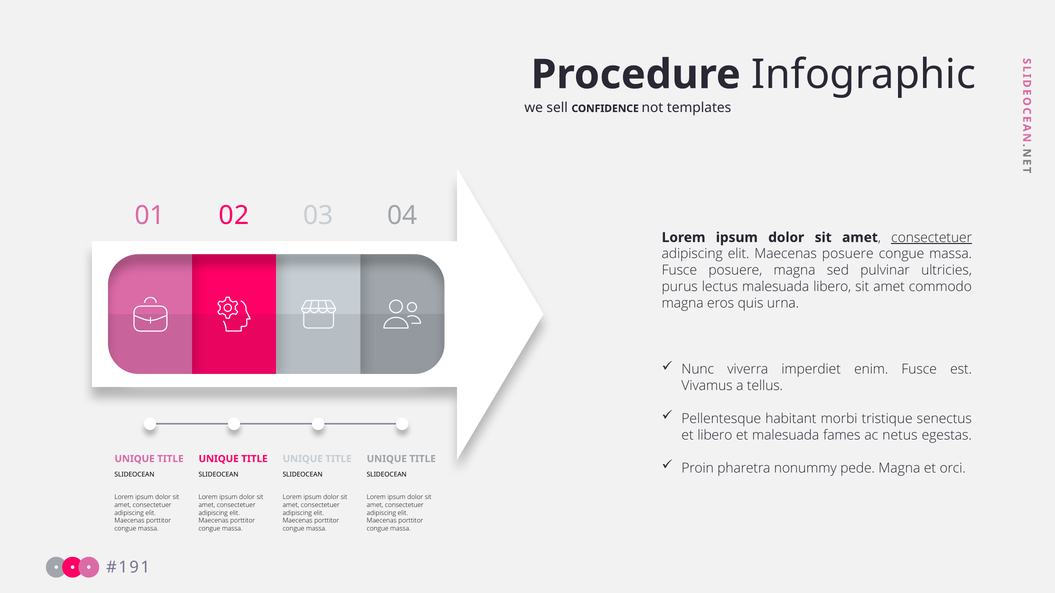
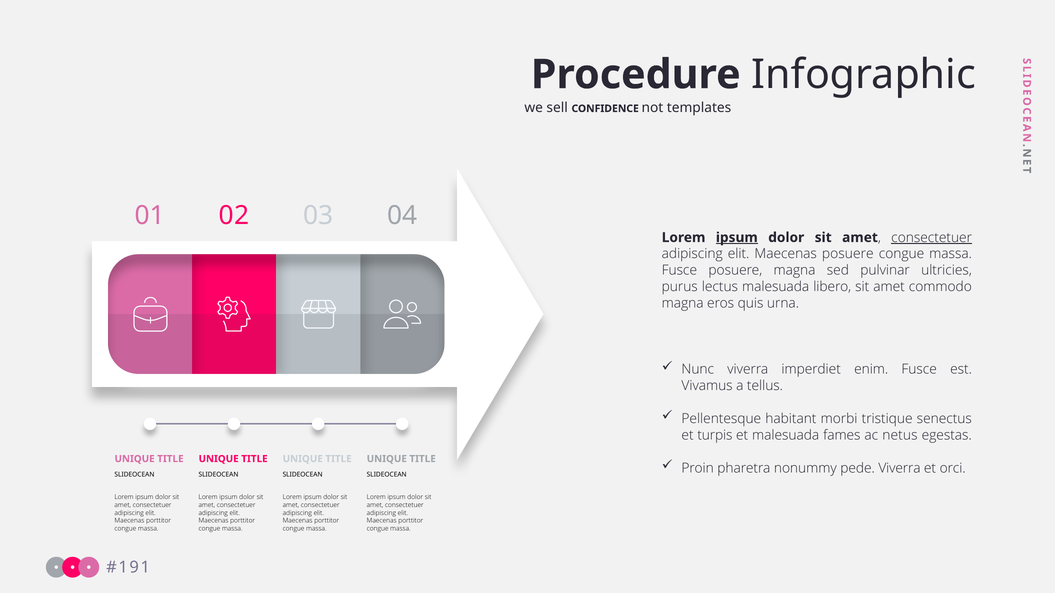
ipsum at (737, 238) underline: none -> present
et libero: libero -> turpis
pede Magna: Magna -> Viverra
